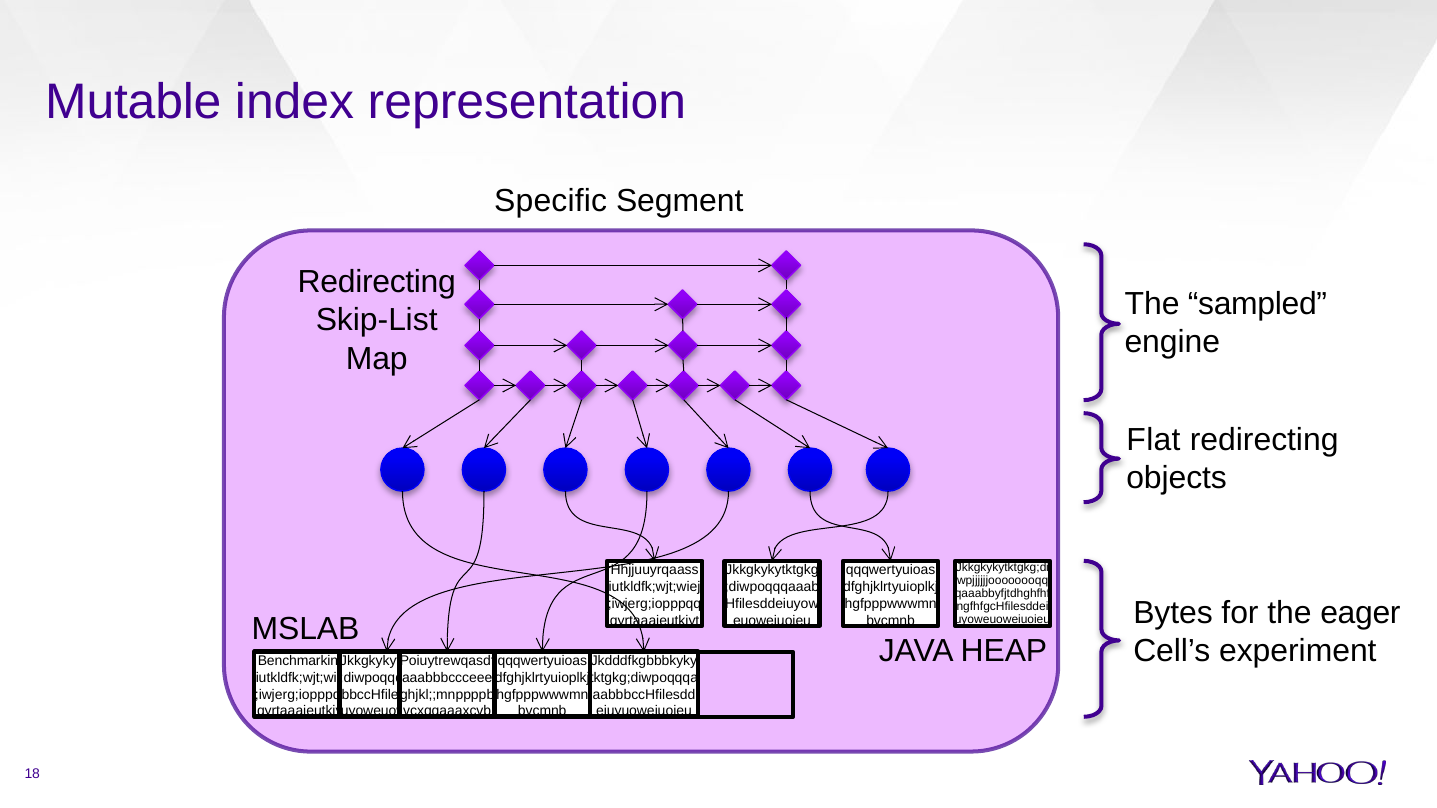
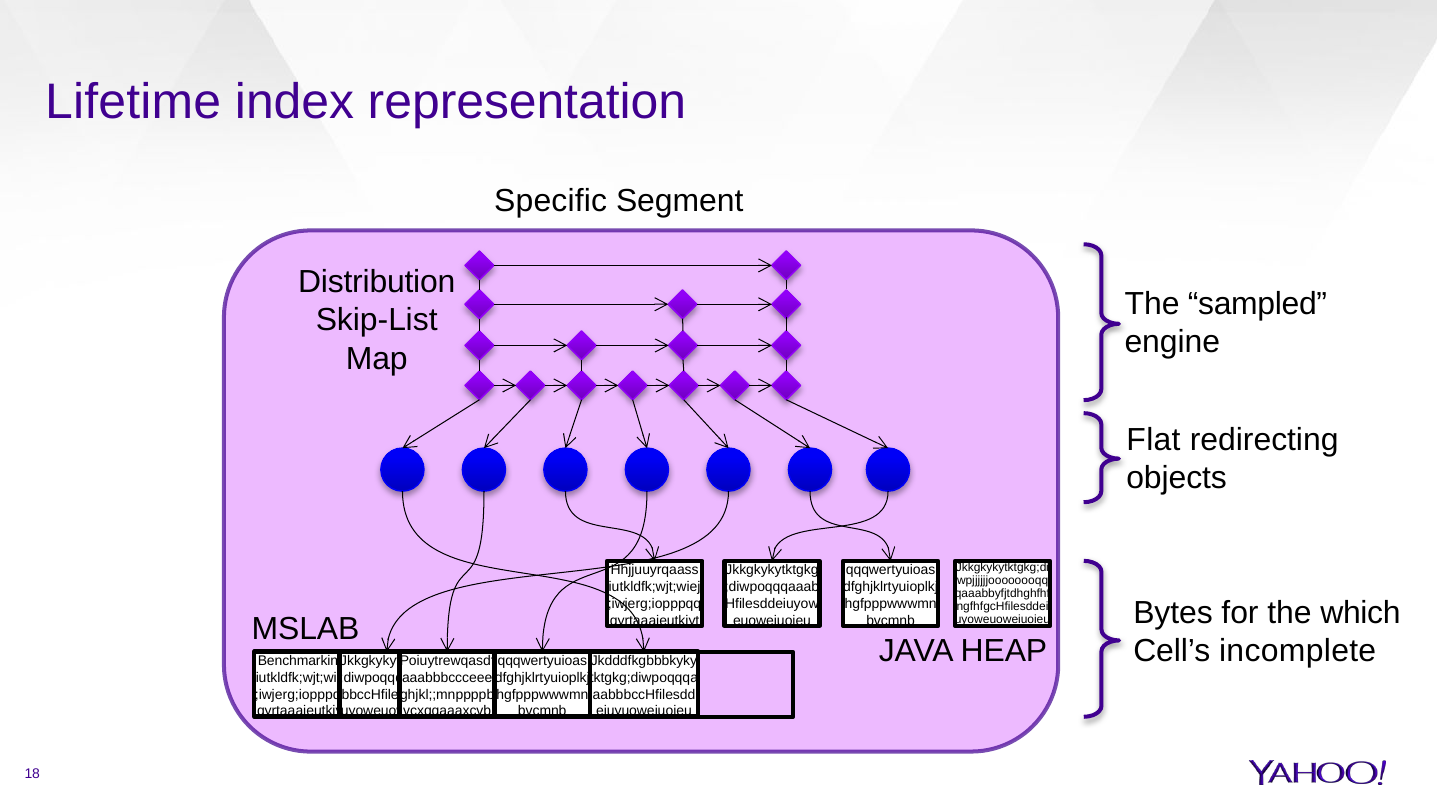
Mutable: Mutable -> Lifetime
Redirecting at (377, 282): Redirecting -> Distribution
eager: eager -> which
experiment: experiment -> incomplete
